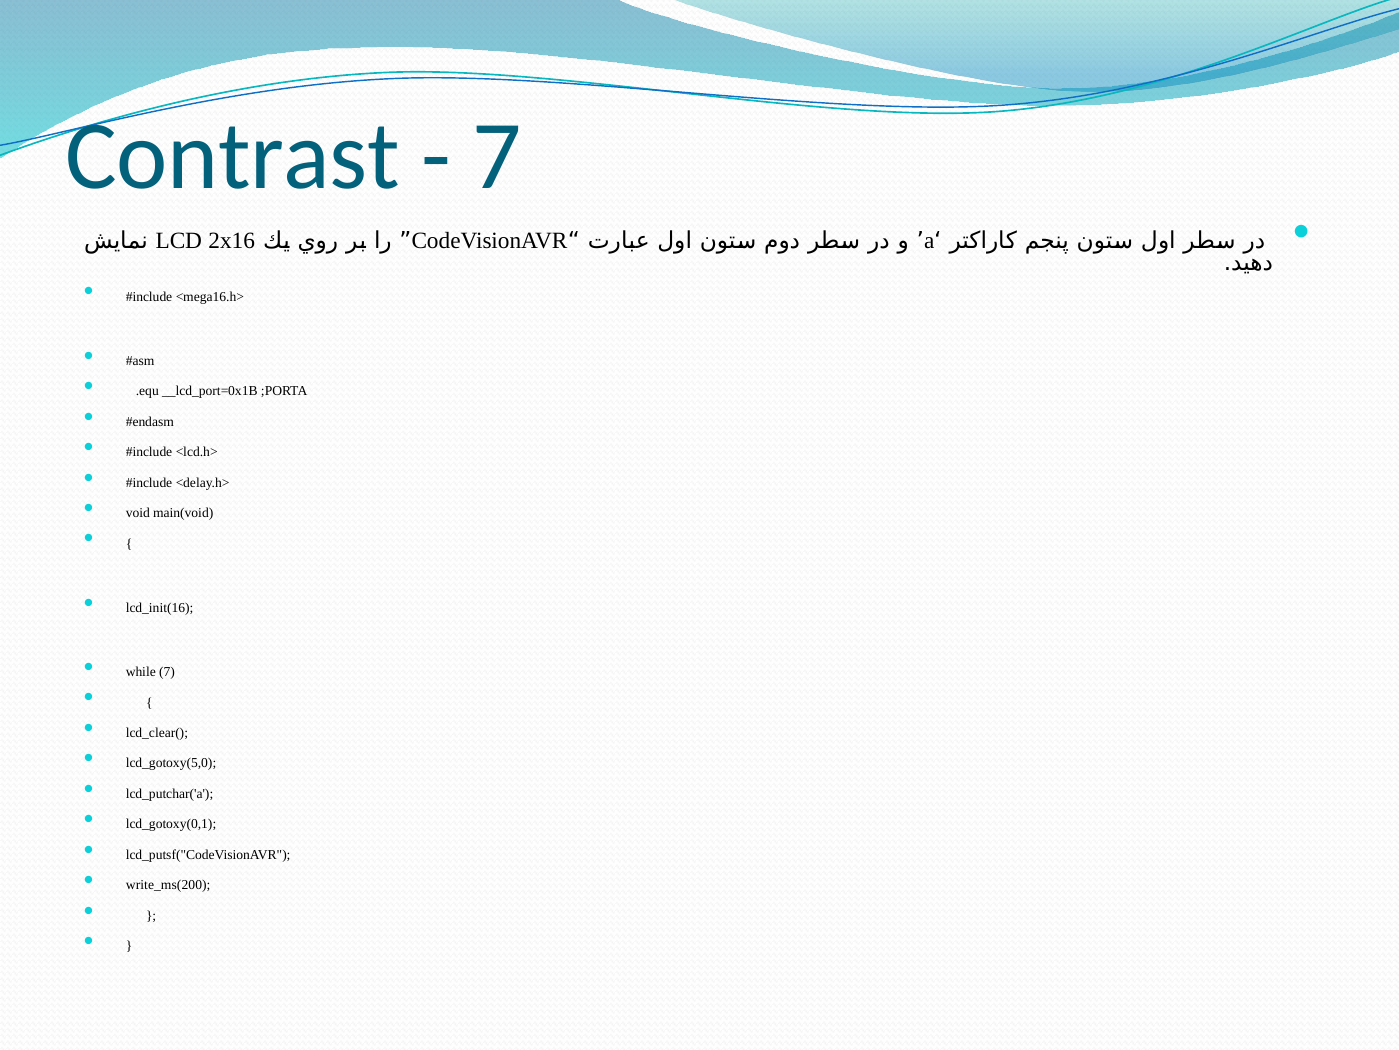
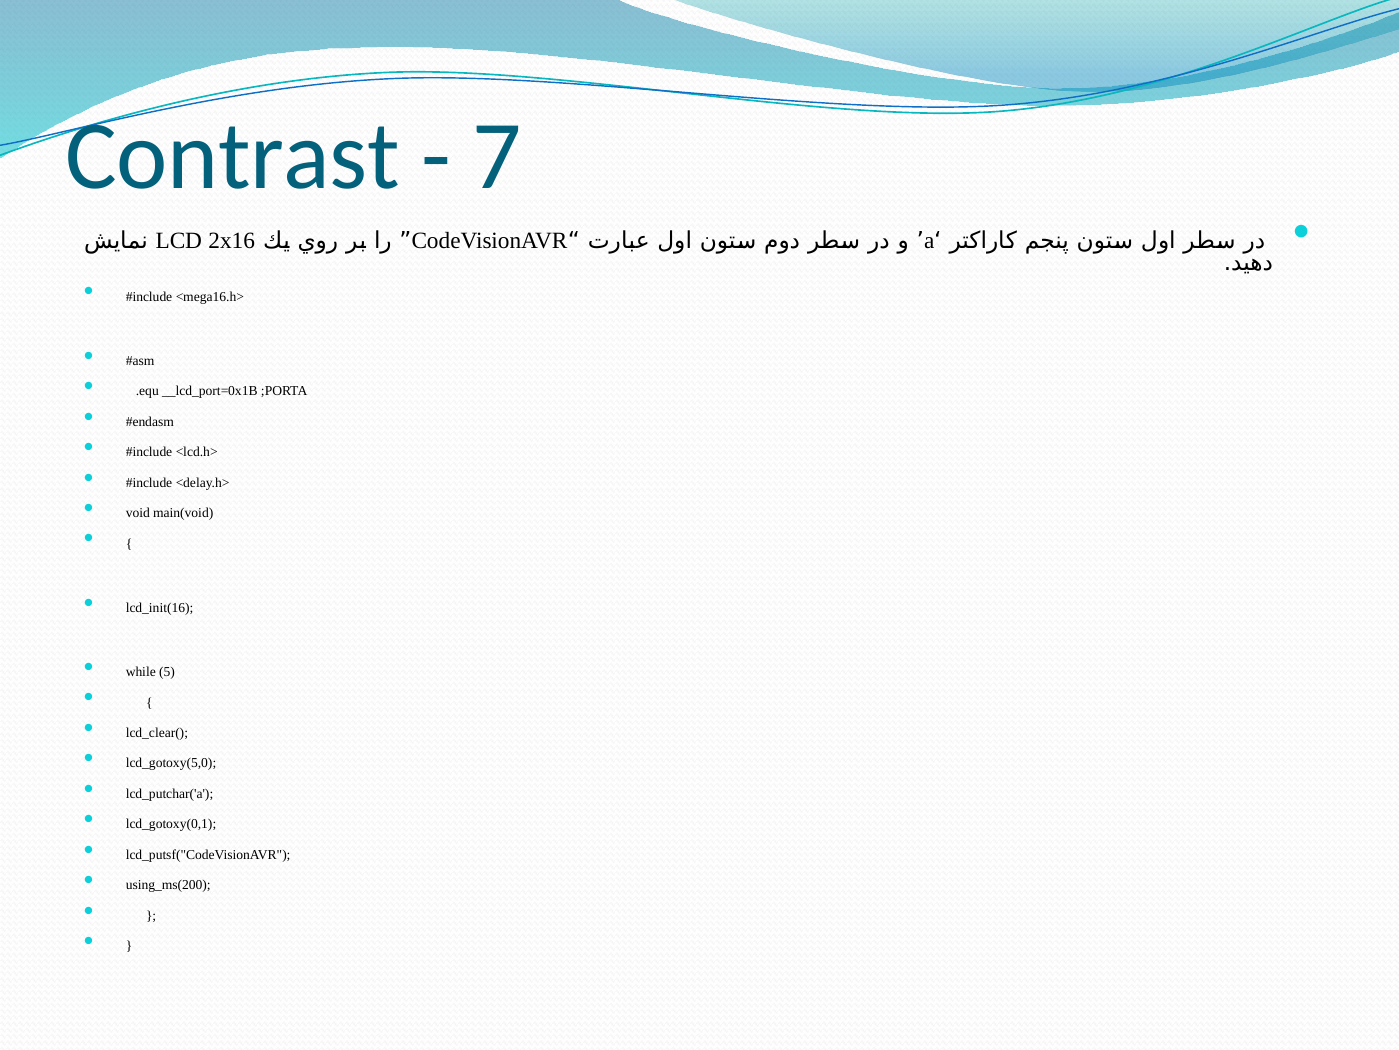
while 7: 7 -> 5
write_ms(200: write_ms(200 -> using_ms(200
